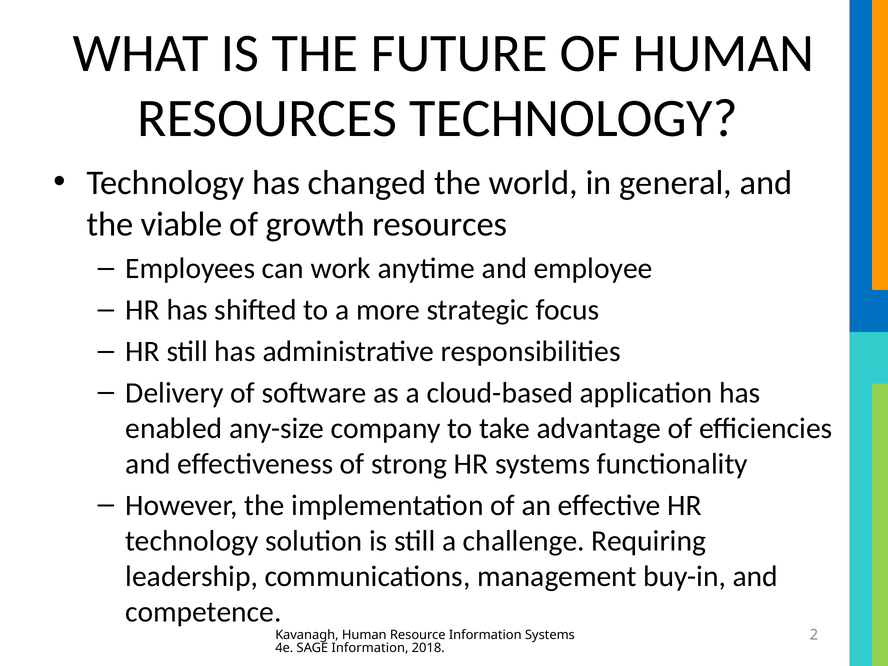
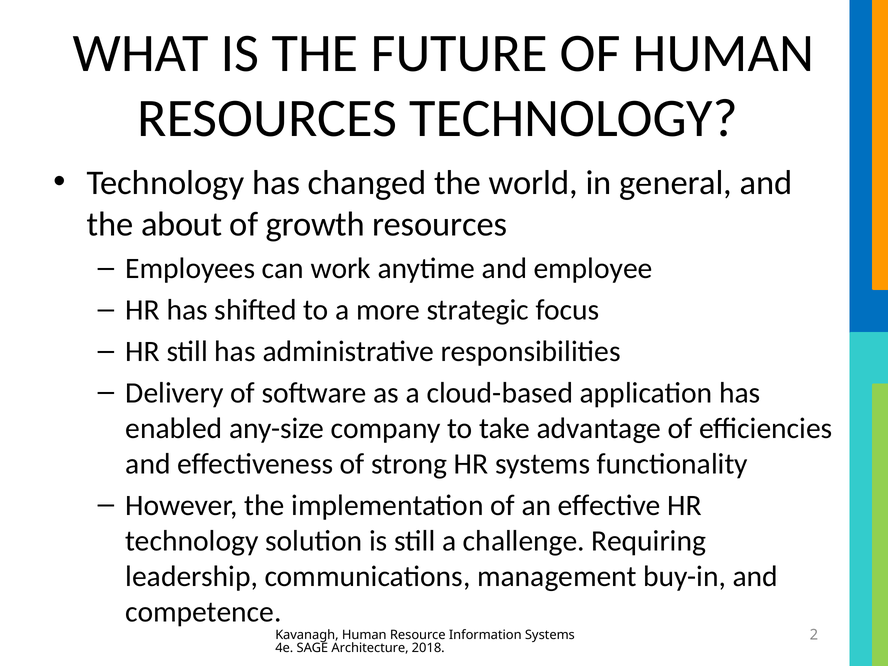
viable: viable -> about
SAGE Information: Information -> Architecture
